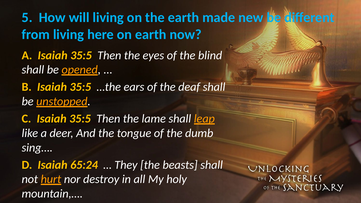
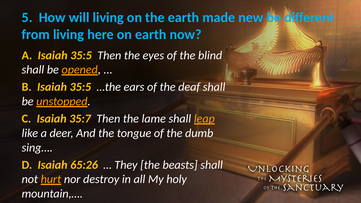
C Isaiah 35:5: 35:5 -> 35:7
65:24: 65:24 -> 65:26
